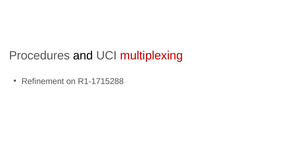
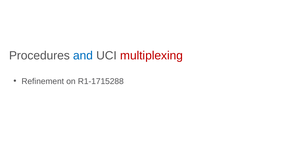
and colour: black -> blue
